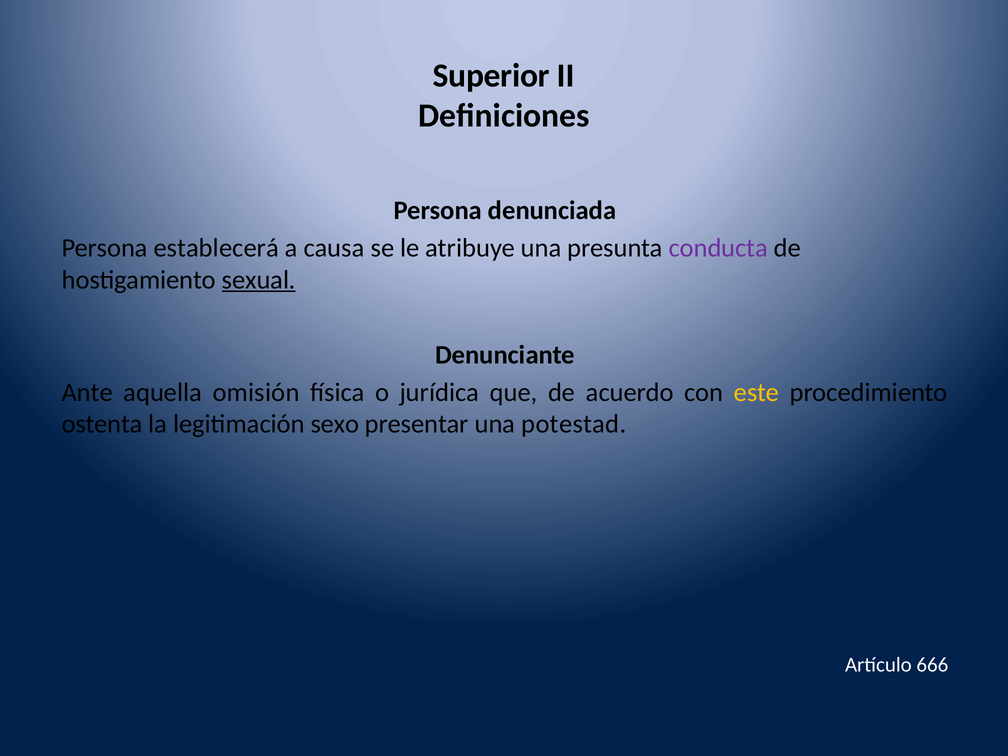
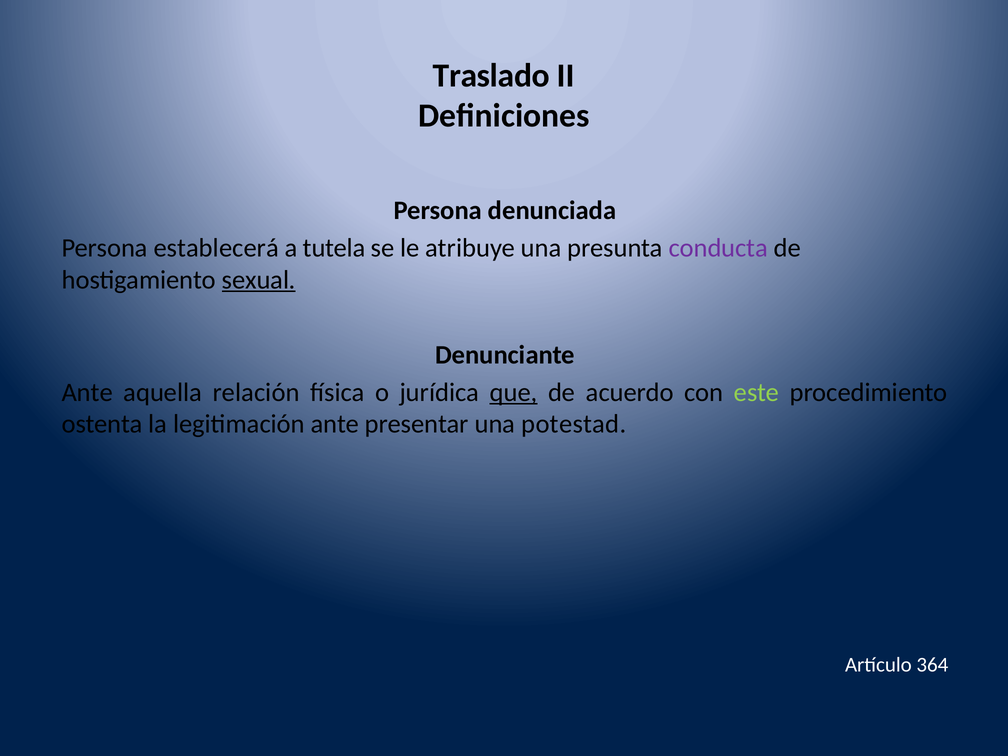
Superior: Superior -> Traslado
causa: causa -> tutela
omisión: omisión -> relación
que underline: none -> present
este colour: yellow -> light green
legitimación sexo: sexo -> ante
666: 666 -> 364
